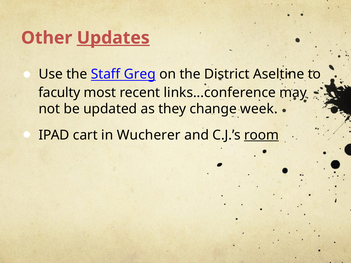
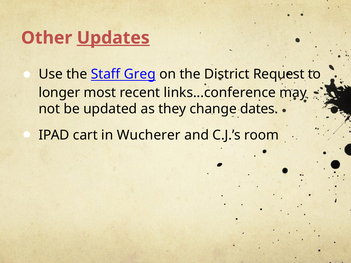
Aseltine: Aseltine -> Request
faculty: faculty -> longer
week: week -> dates
room underline: present -> none
